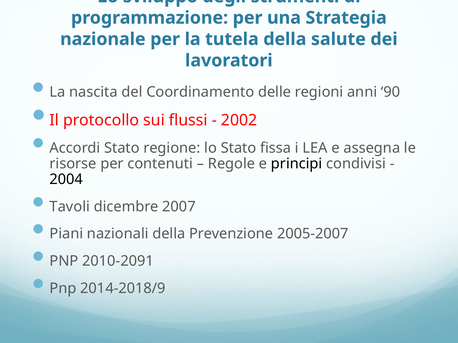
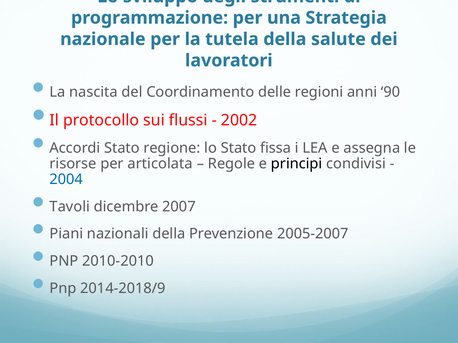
contenuti: contenuti -> articolata
2004 colour: black -> blue
2010-2091: 2010-2091 -> 2010-2010
